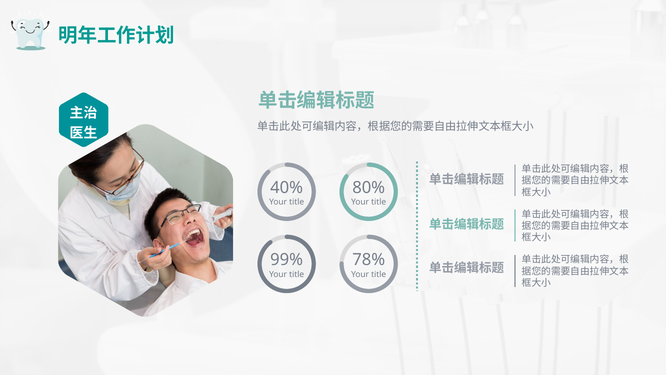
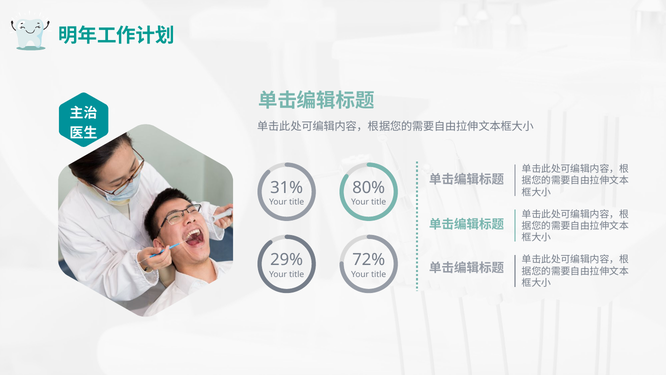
40%: 40% -> 31%
99%: 99% -> 29%
78%: 78% -> 72%
